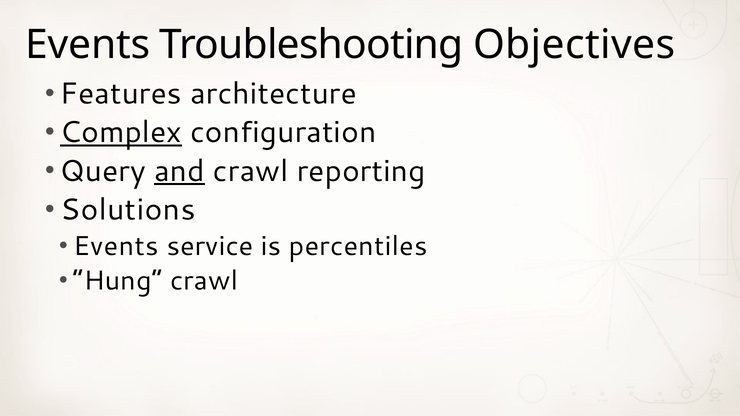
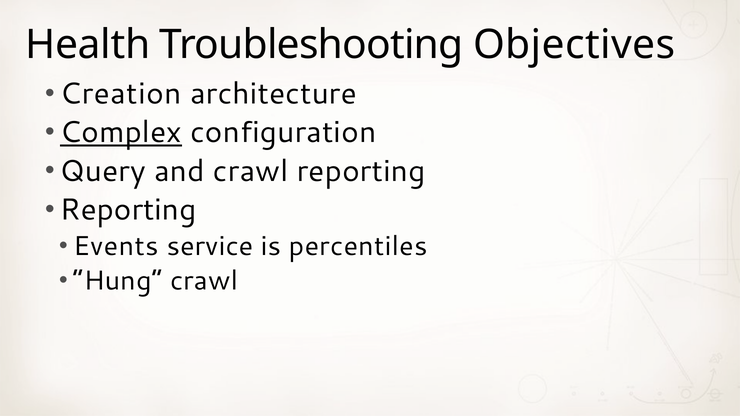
Events at (88, 45): Events -> Health
Features: Features -> Creation
and underline: present -> none
Solutions at (128, 210): Solutions -> Reporting
